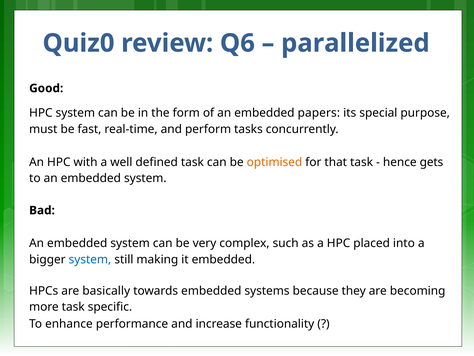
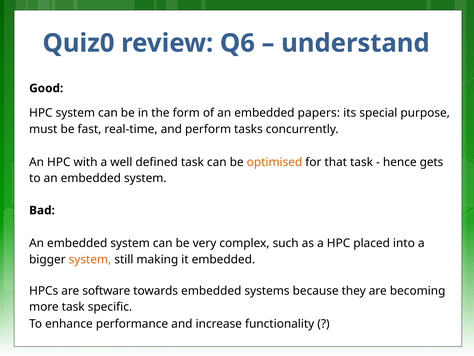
parallelized: parallelized -> understand
system at (90, 259) colour: blue -> orange
basically: basically -> software
